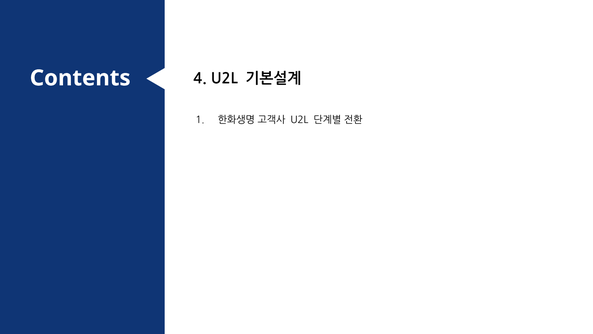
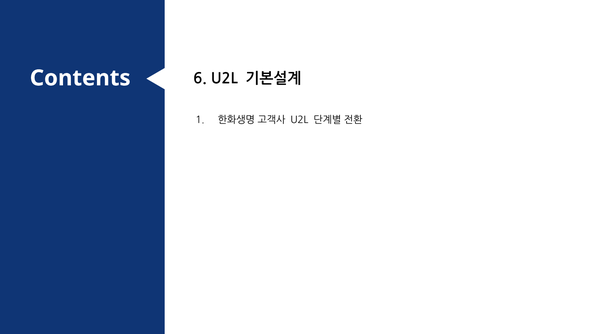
4: 4 -> 6
